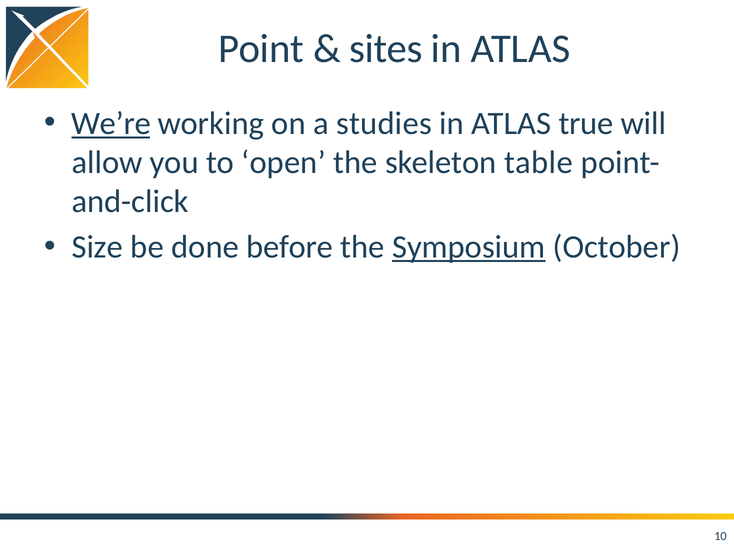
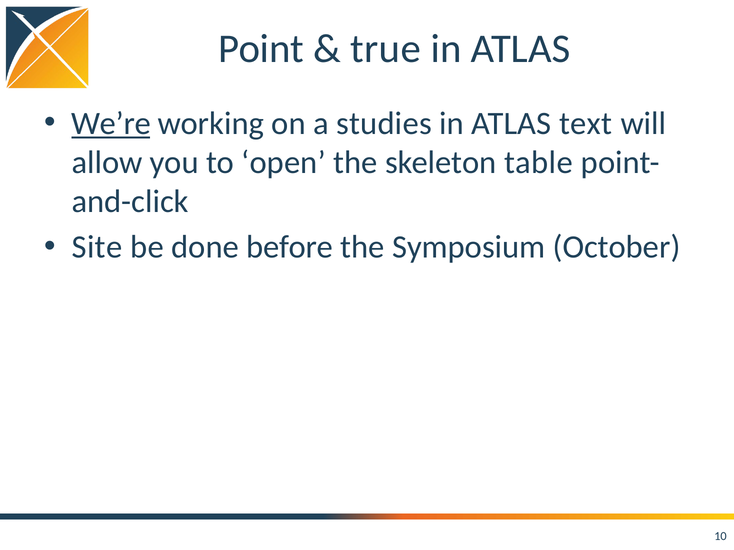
sites: sites -> true
true: true -> text
Size: Size -> Site
Symposium underline: present -> none
